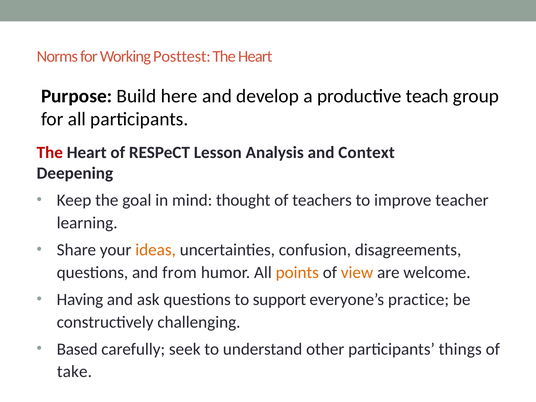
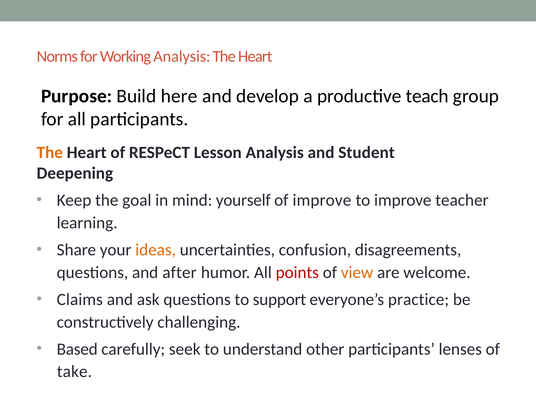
Working Posttest: Posttest -> Analysis
The at (50, 153) colour: red -> orange
Context: Context -> Student
thought: thought -> yourself
of teachers: teachers -> improve
from: from -> after
points colour: orange -> red
Having: Having -> Claims
things: things -> lenses
